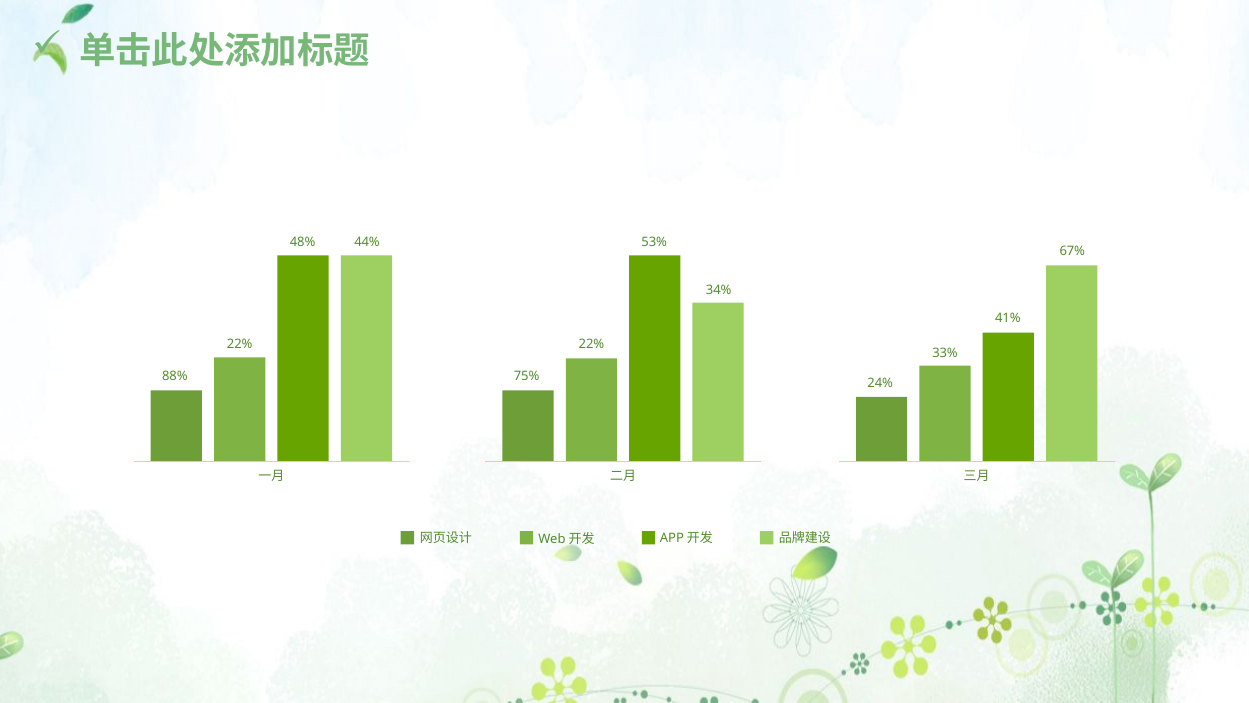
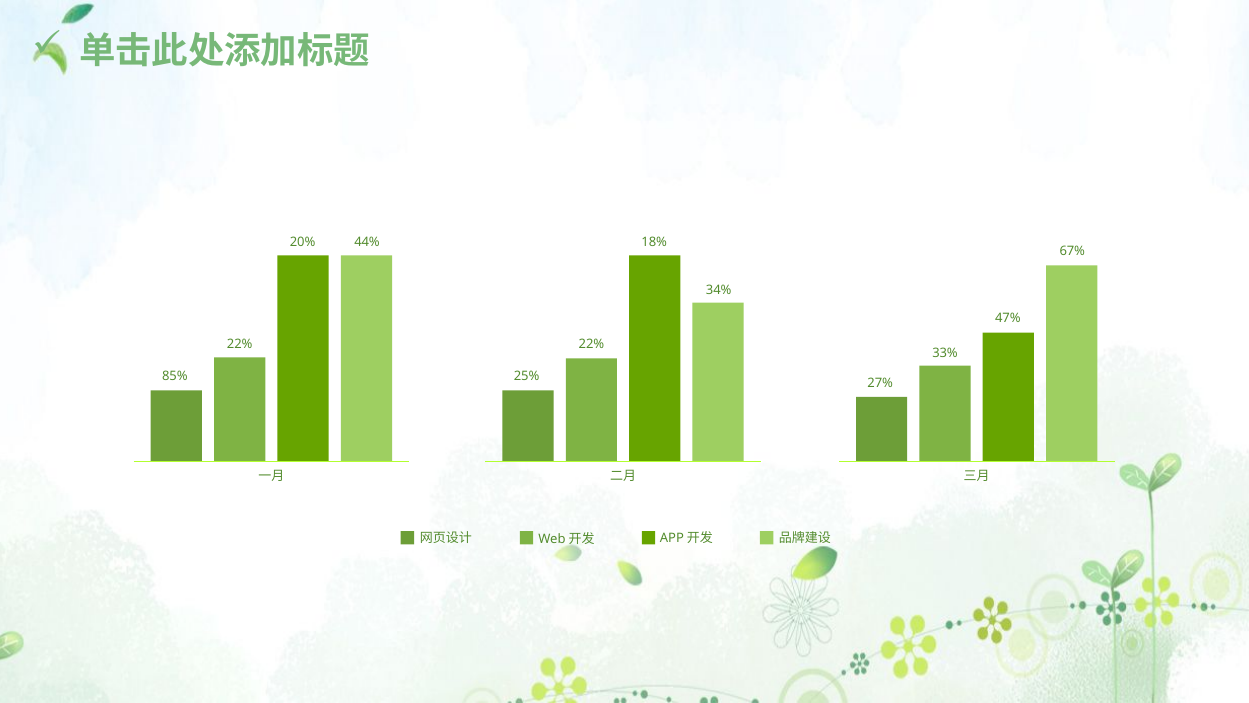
48%: 48% -> 20%
53%: 53% -> 18%
41%: 41% -> 47%
88%: 88% -> 85%
75%: 75% -> 25%
24%: 24% -> 27%
